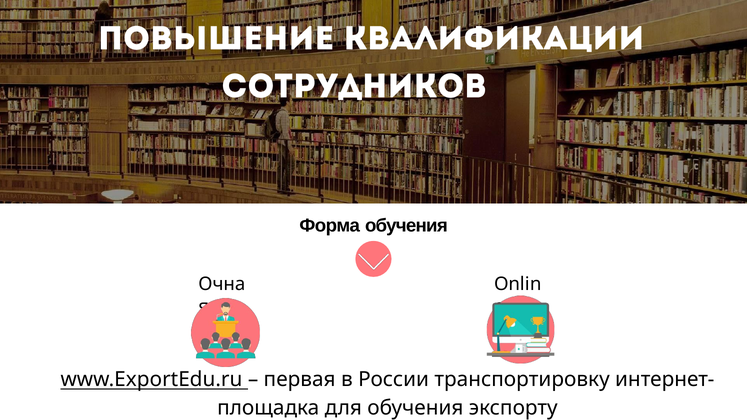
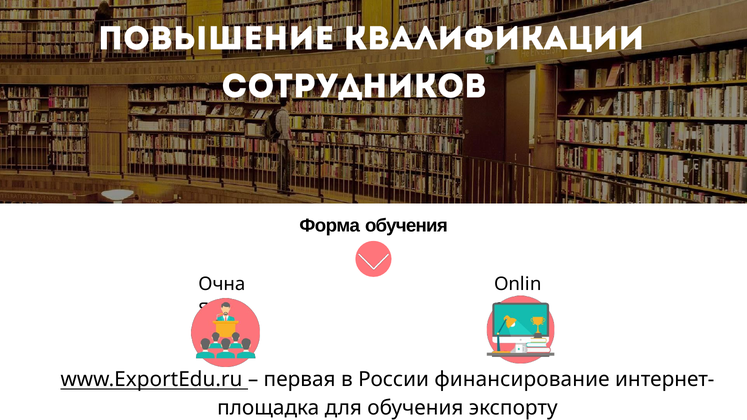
транспортировку: транспортировку -> финансирование
